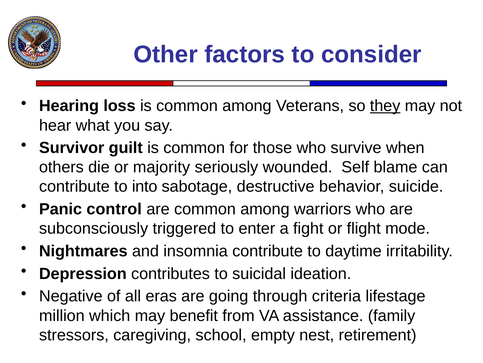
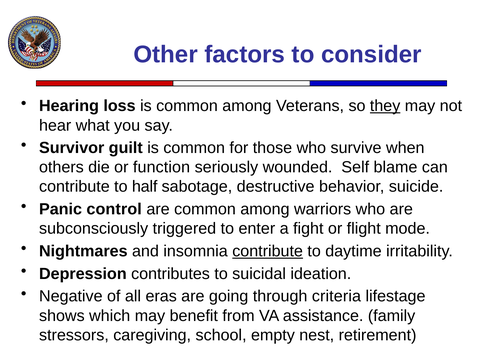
majority: majority -> function
into: into -> half
contribute at (268, 251) underline: none -> present
million: million -> shows
